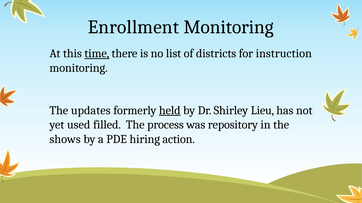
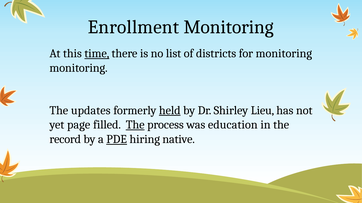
for instruction: instruction -> monitoring
used: used -> page
The at (135, 125) underline: none -> present
repository: repository -> education
shows: shows -> record
PDE underline: none -> present
action: action -> native
